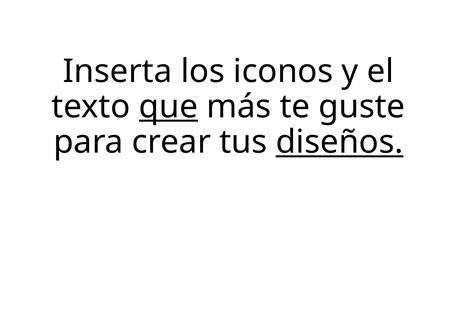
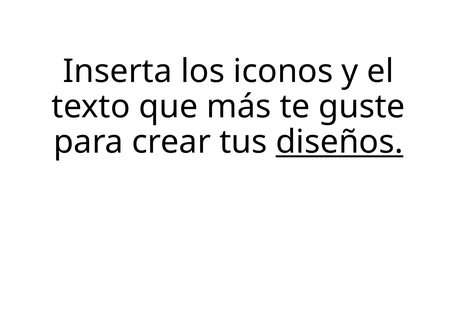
que underline: present -> none
